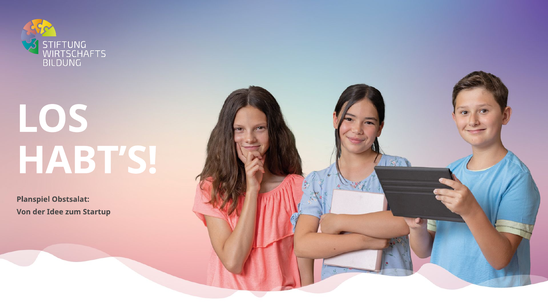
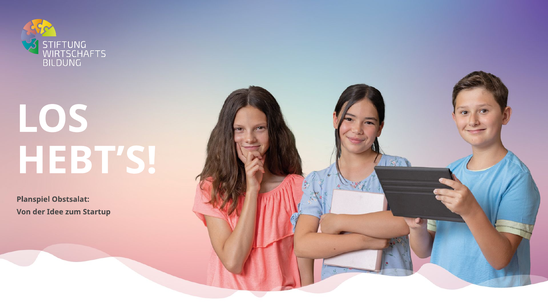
HABT’S: HABT’S -> HEBT’S
